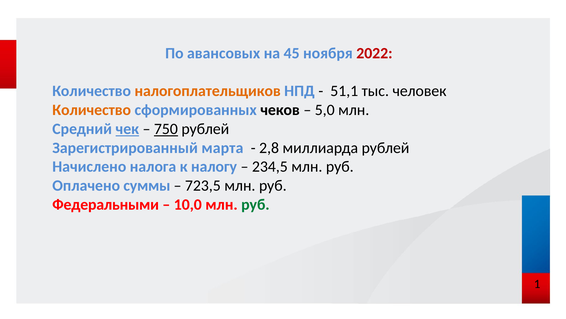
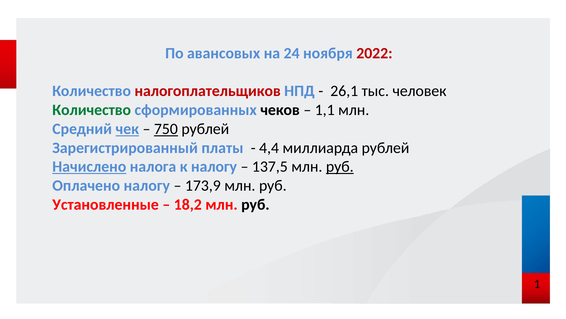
45: 45 -> 24
налогоплательщиков colour: orange -> red
51,1: 51,1 -> 26,1
Количество at (92, 110) colour: orange -> green
5,0: 5,0 -> 1,1
марта: марта -> платы
2,8: 2,8 -> 4,4
Начислено underline: none -> present
234,5: 234,5 -> 137,5
руб at (340, 166) underline: none -> present
Оплачено суммы: суммы -> налогу
723,5: 723,5 -> 173,9
Федеральными: Федеральными -> Установленные
10,0: 10,0 -> 18,2
руб at (255, 204) colour: green -> black
